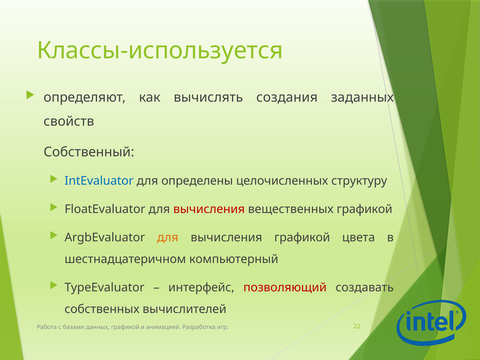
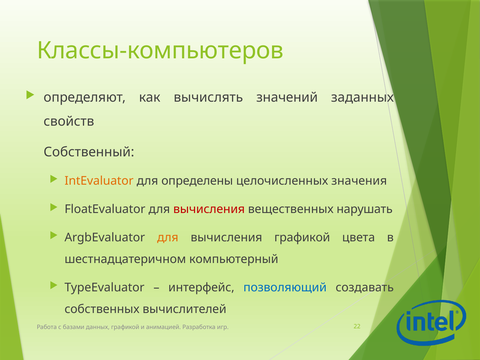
Классы-используется: Классы-используется -> Классы-компьютеров
создания: создания -> значений
IntEvaluator colour: blue -> orange
структуру: структуру -> значения
вещественных графикой: графикой -> нарушать
позволяющий colour: red -> blue
